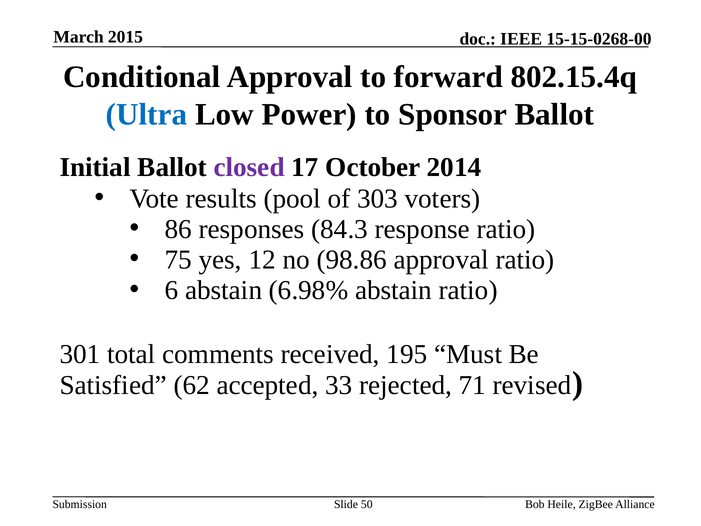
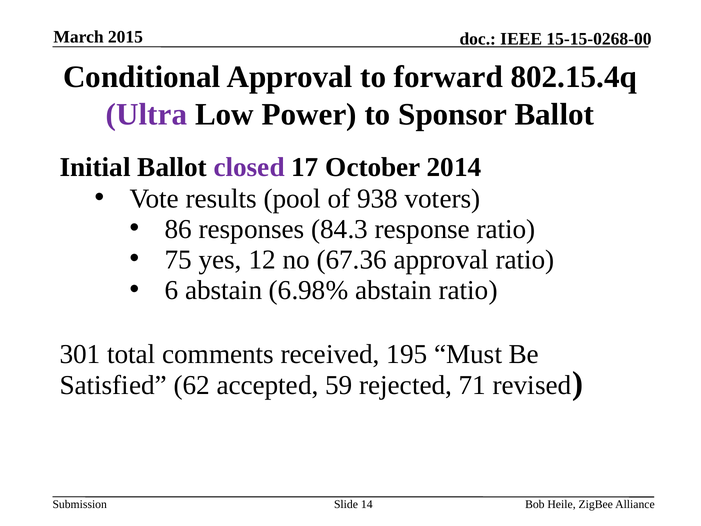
Ultra colour: blue -> purple
303: 303 -> 938
98.86: 98.86 -> 67.36
33: 33 -> 59
50: 50 -> 14
